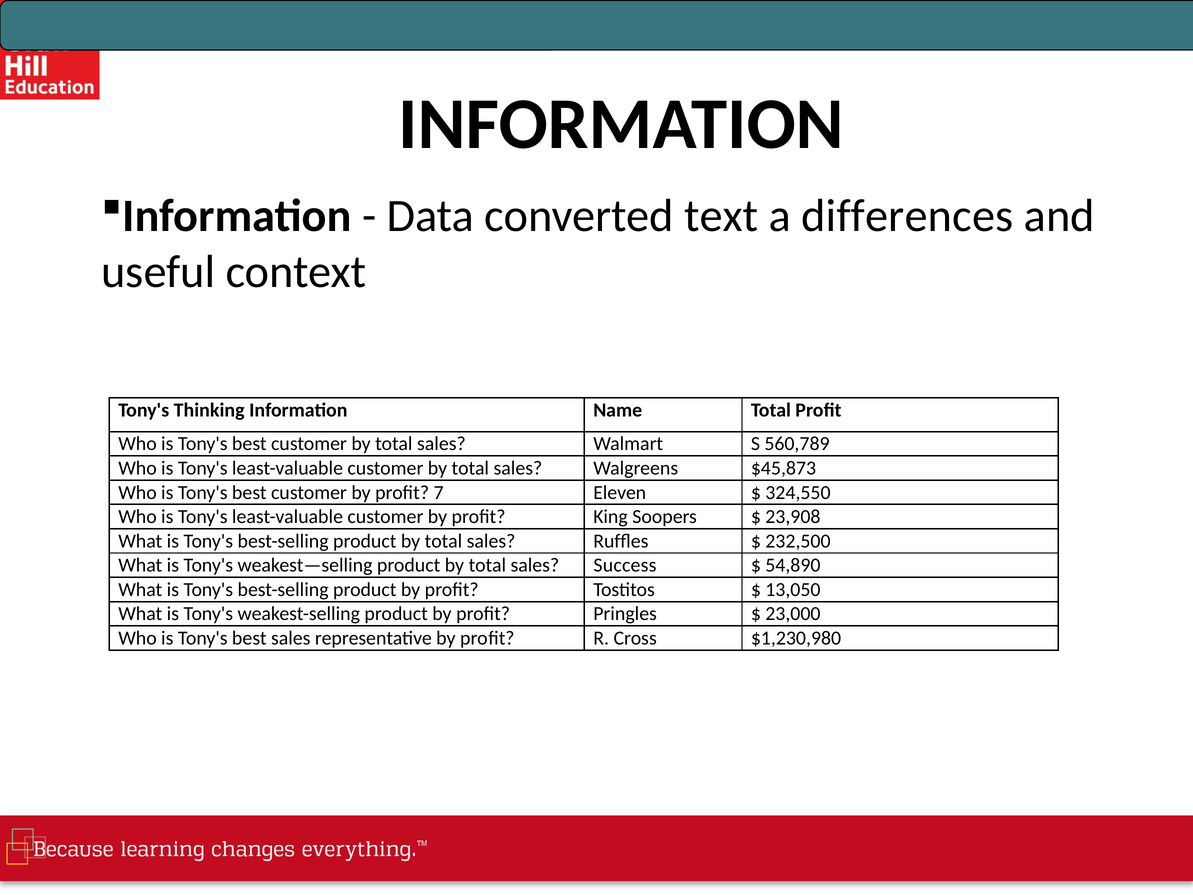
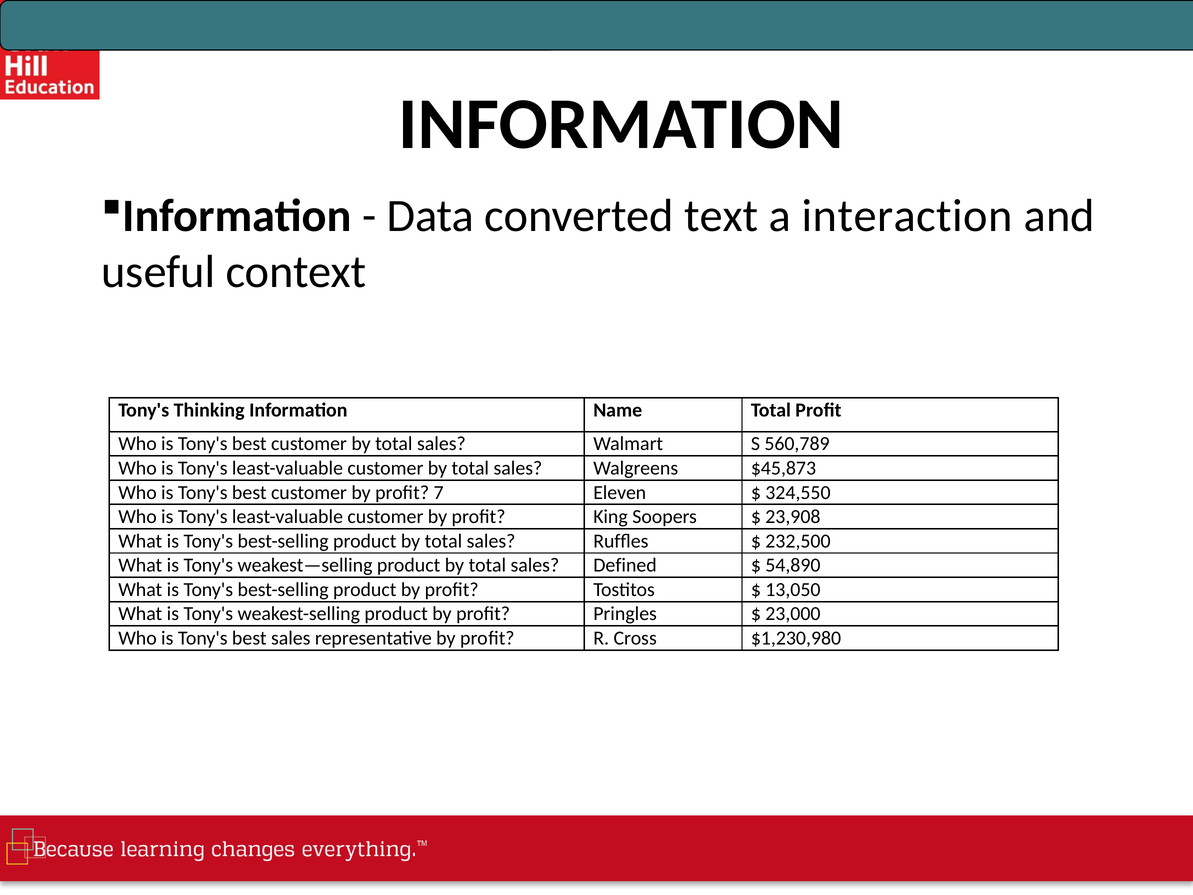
differences: differences -> interaction
Success: Success -> Defined
